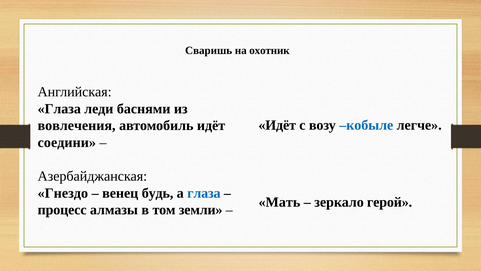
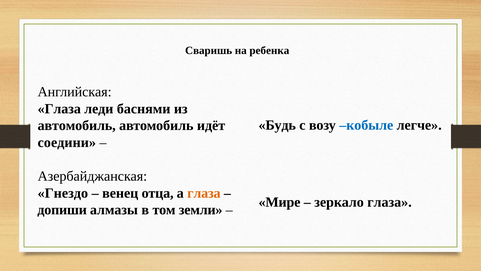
охотник: охотник -> ребенка
Идёт at (277, 125): Идёт -> Будь
вовлечения at (77, 125): вовлечения -> автомобиль
будь: будь -> отца
глаза at (204, 193) colour: blue -> orange
Мать: Мать -> Мире
зеркало герой: герой -> глаза
процесс: процесс -> допиши
